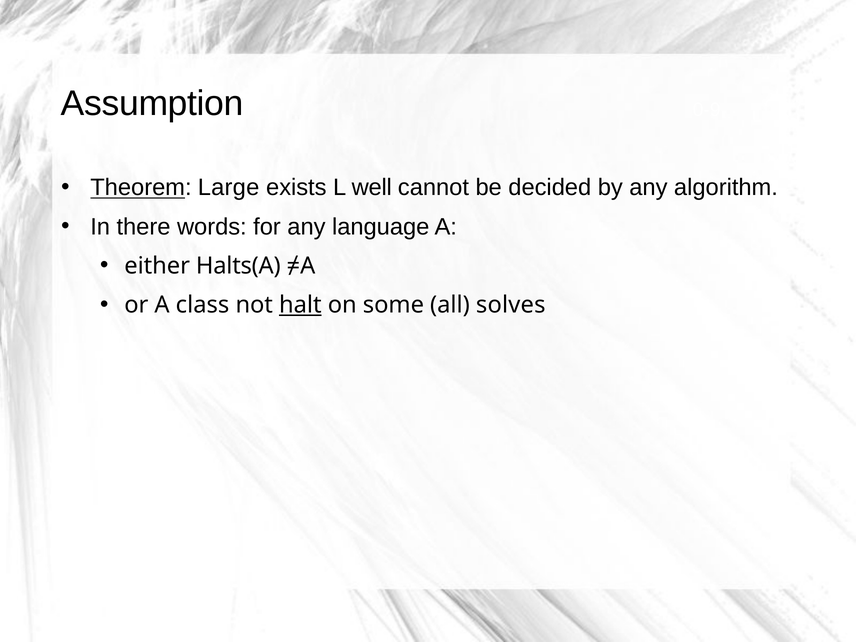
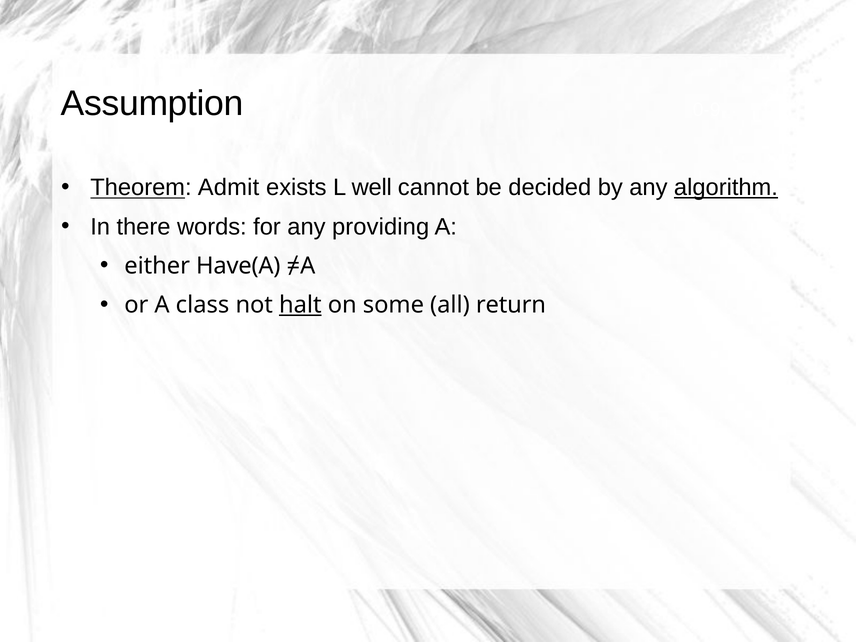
Large: Large -> Admit
algorithm underline: none -> present
language: language -> providing
Halts(A: Halts(A -> Have(A
solves: solves -> return
